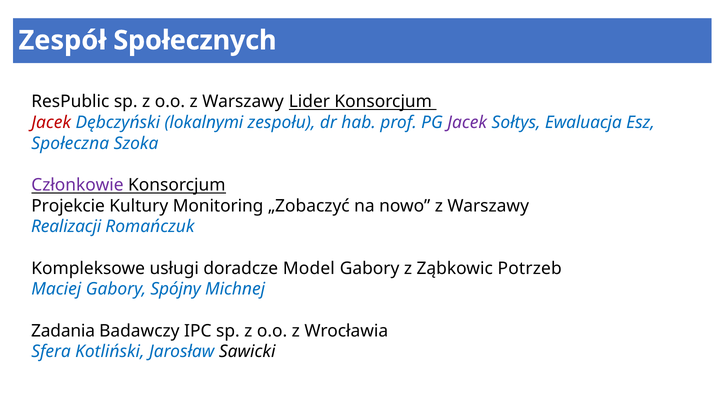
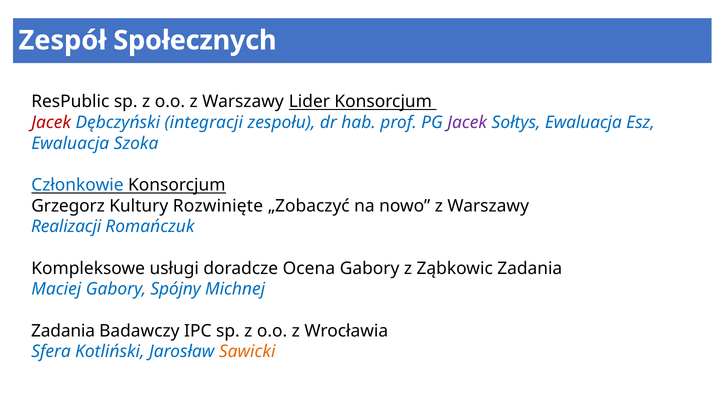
lokalnymi: lokalnymi -> integracji
Społeczna at (70, 143): Społeczna -> Ewaluacja
Członkowie colour: purple -> blue
Projekcie: Projekcie -> Grzegorz
Monitoring: Monitoring -> Rozwinięte
Model: Model -> Ocena
Ząbkowic Potrzeb: Potrzeb -> Zadania
Sawicki colour: black -> orange
